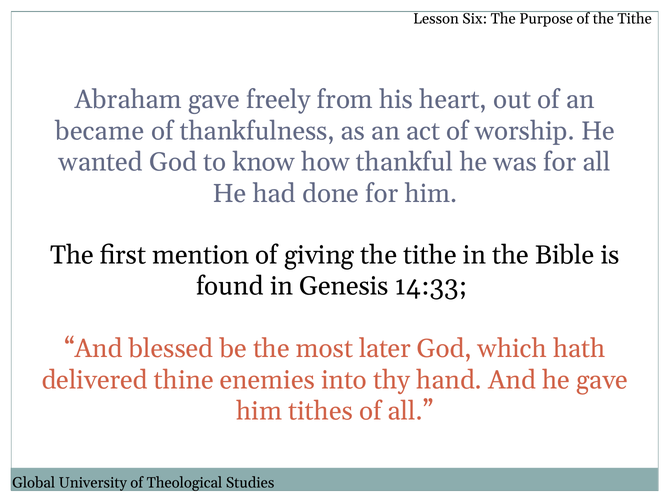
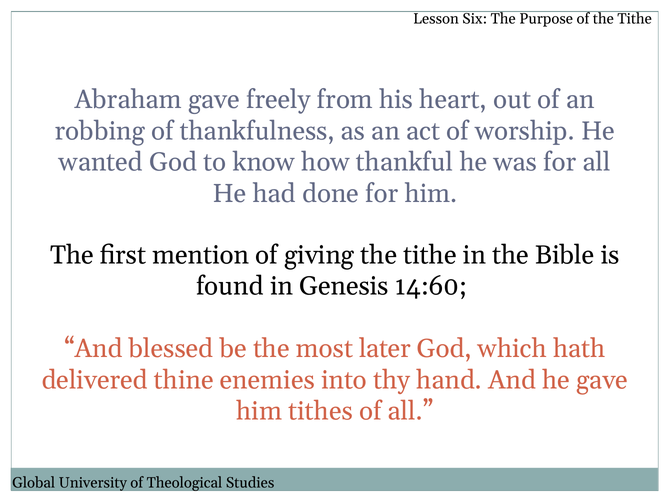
became: became -> robbing
14:33: 14:33 -> 14:60
